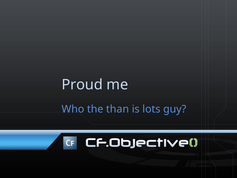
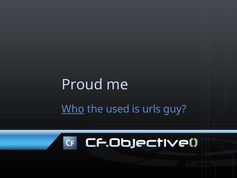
Who underline: none -> present
than: than -> used
lots: lots -> urls
